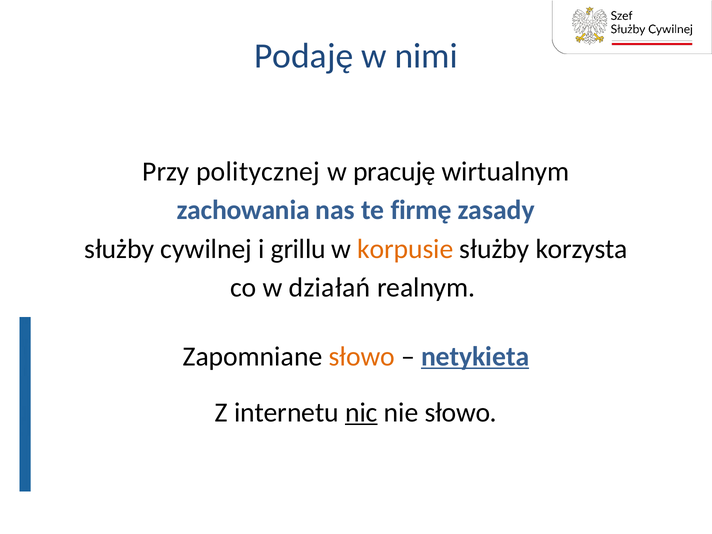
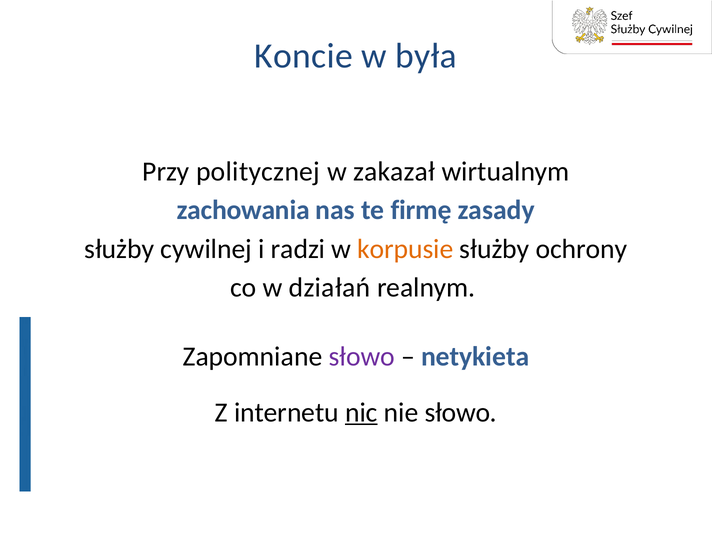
Podaję: Podaję -> Koncie
nimi: nimi -> była
pracuję: pracuję -> zakazał
grillu: grillu -> radzi
korzysta: korzysta -> ochrony
słowo at (362, 356) colour: orange -> purple
netykieta underline: present -> none
